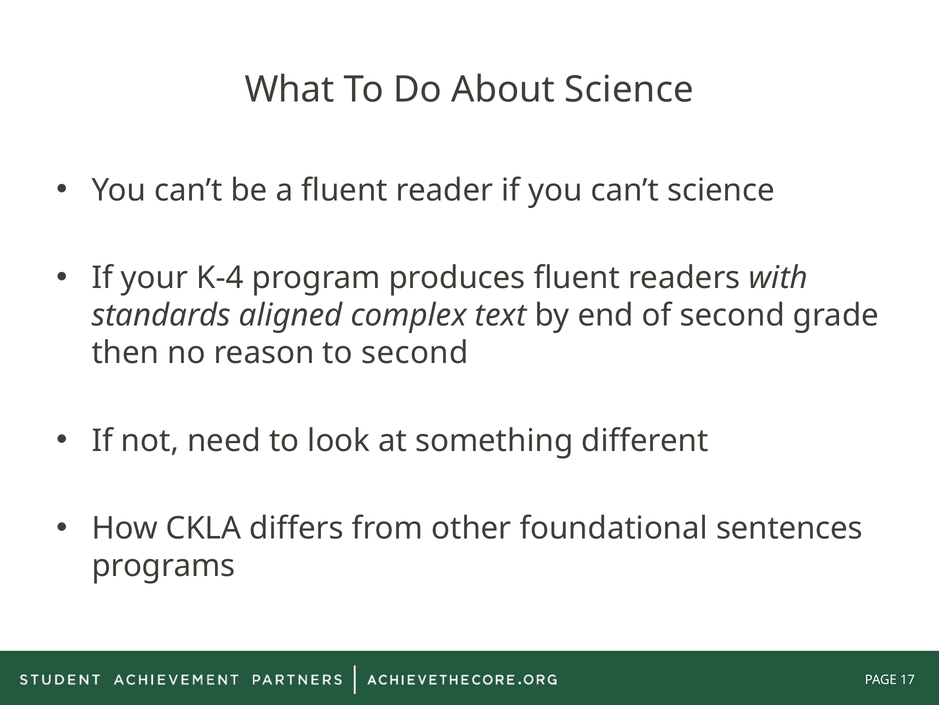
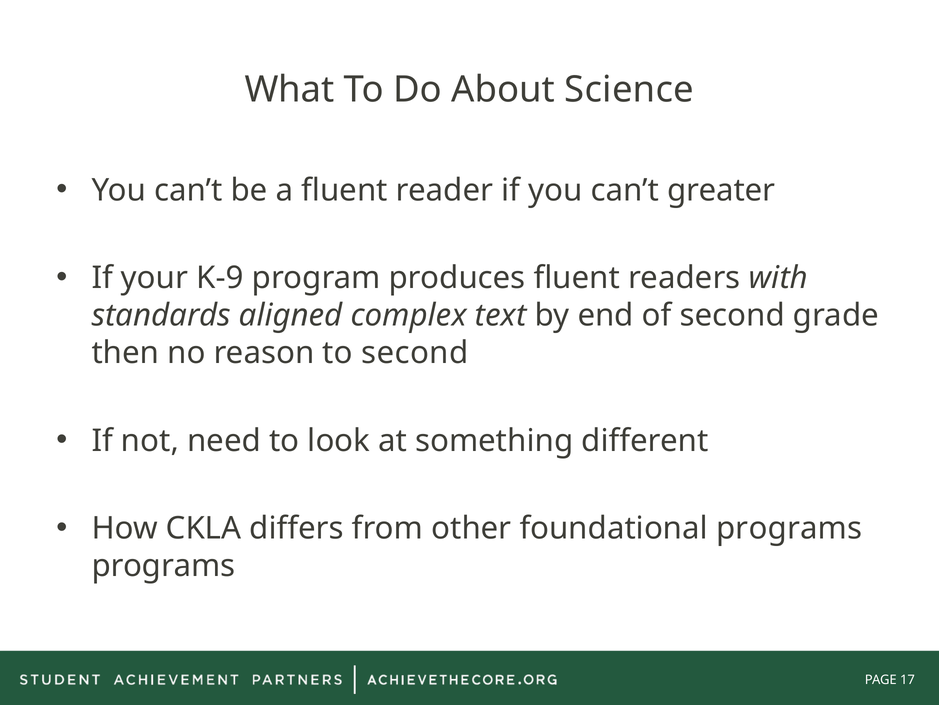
can’t science: science -> greater
K-4: K-4 -> K-9
foundational sentences: sentences -> programs
